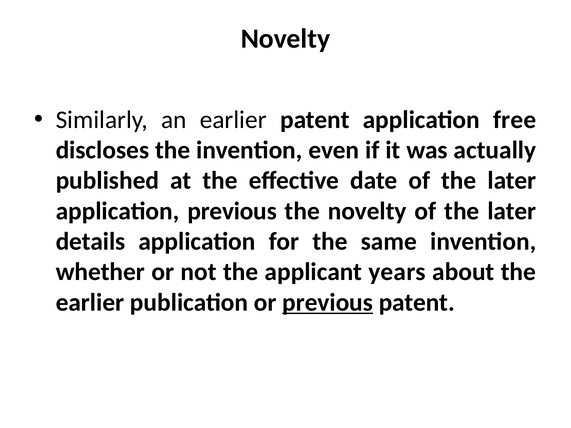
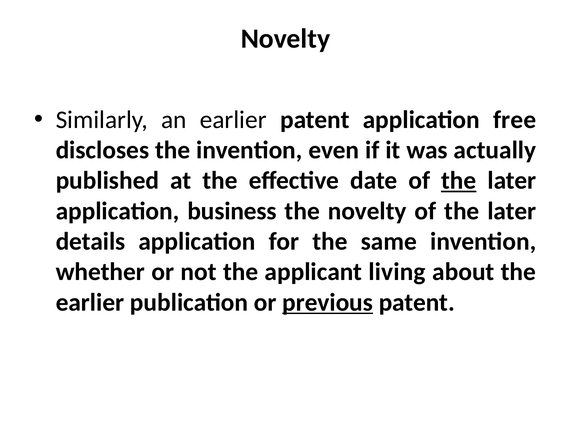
the at (459, 181) underline: none -> present
application previous: previous -> business
years: years -> living
